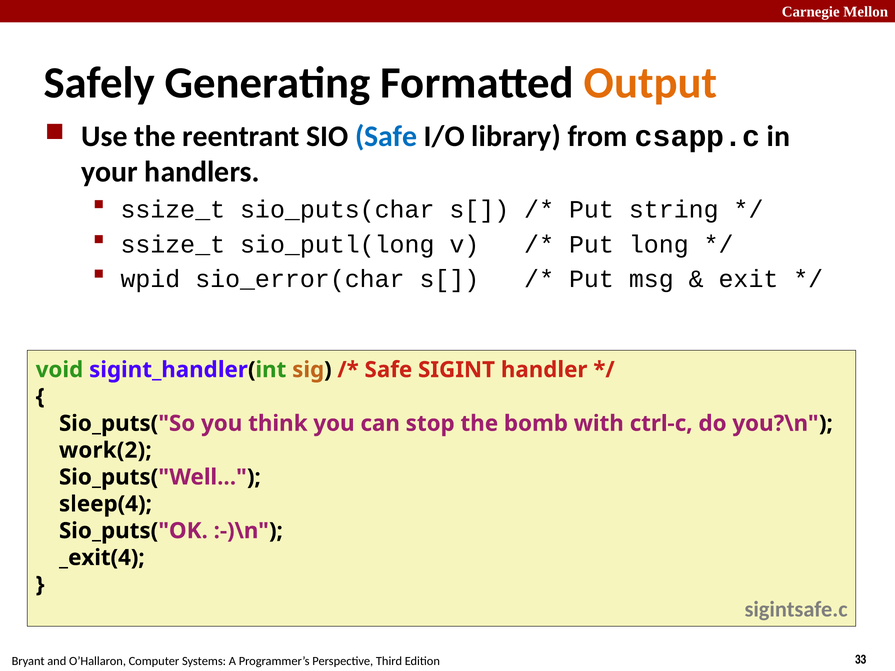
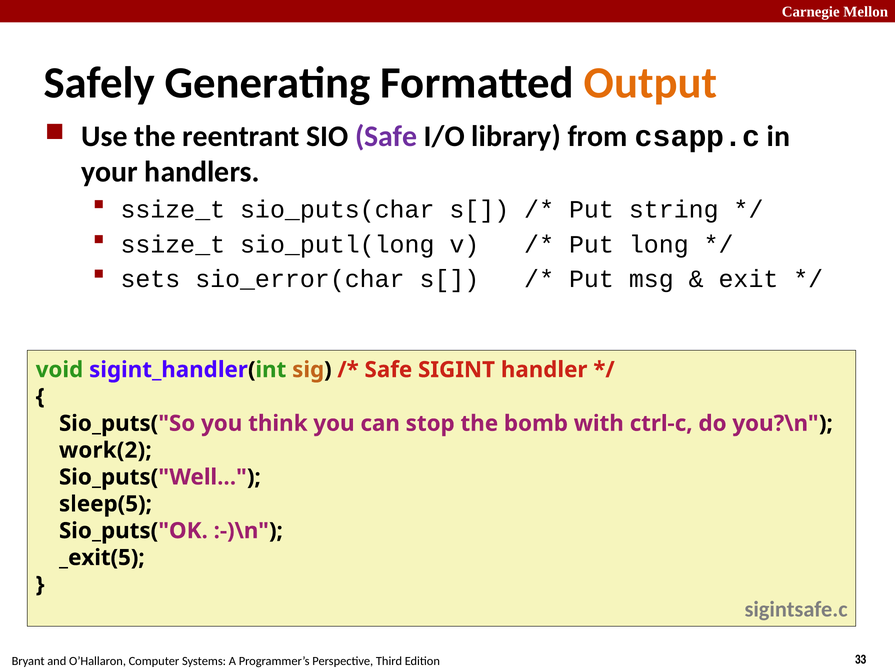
Safe at (386, 136) colour: blue -> purple
wpid: wpid -> sets
sleep(4: sleep(4 -> sleep(5
_exit(4: _exit(4 -> _exit(5
